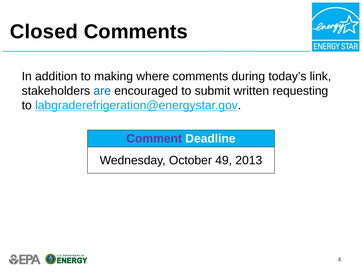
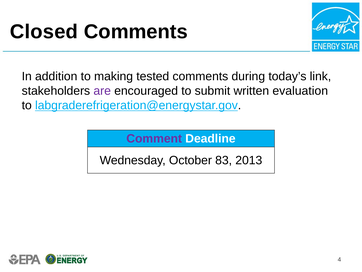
where: where -> tested
are colour: blue -> purple
requesting: requesting -> evaluation
49: 49 -> 83
